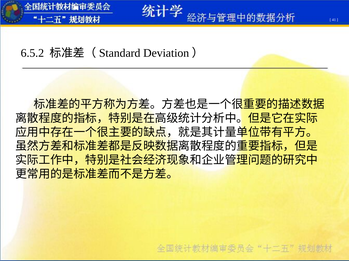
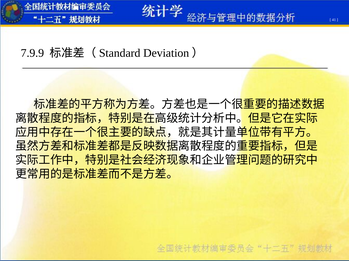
6.5.2: 6.5.2 -> 7.9.9
